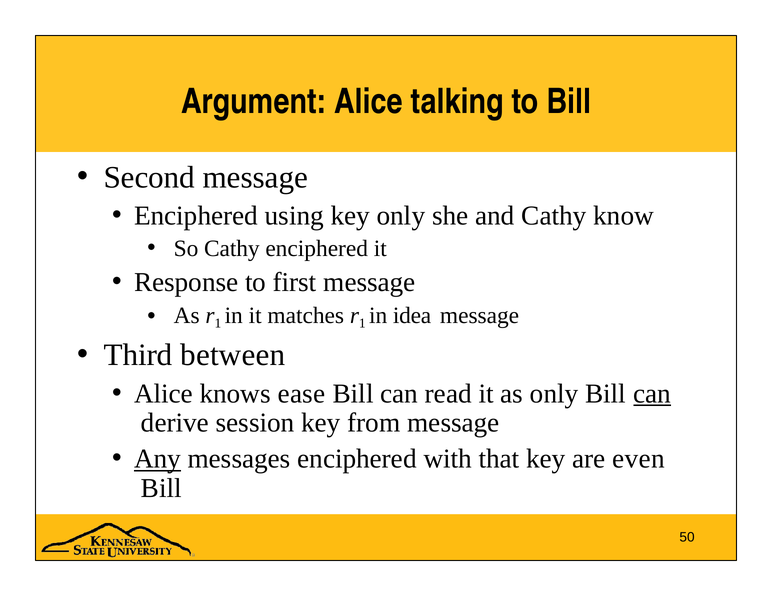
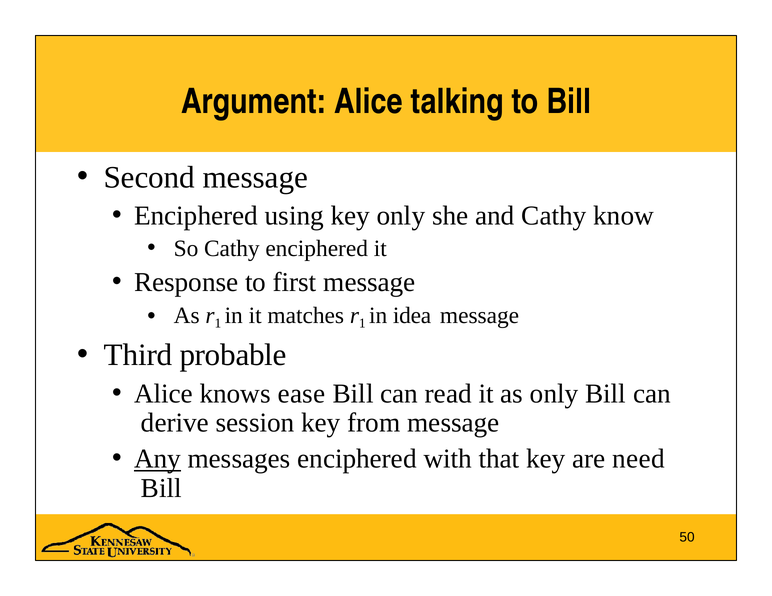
between: between -> probable
can at (652, 394) underline: present -> none
even: even -> need
